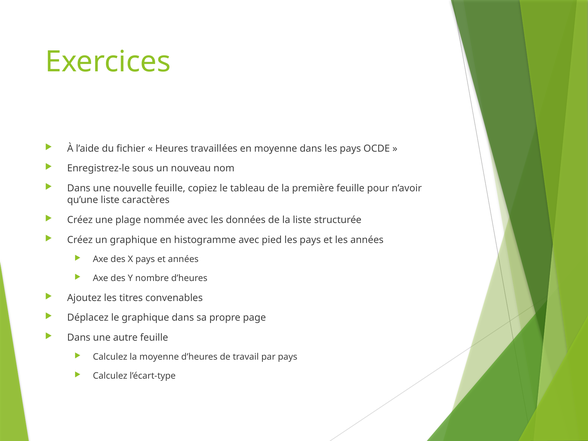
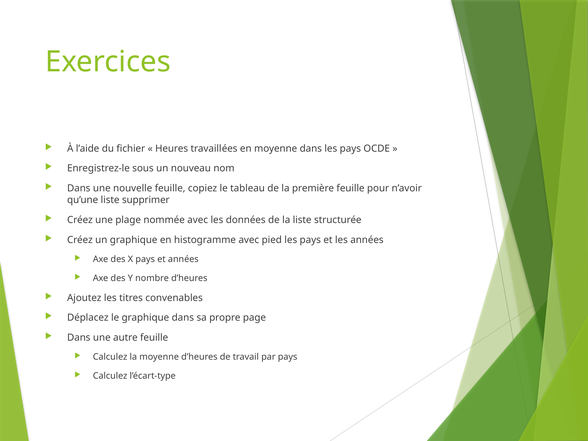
caractères: caractères -> supprimer
